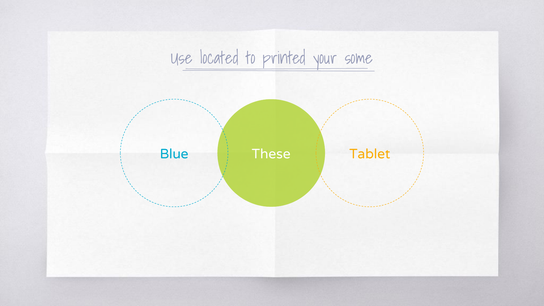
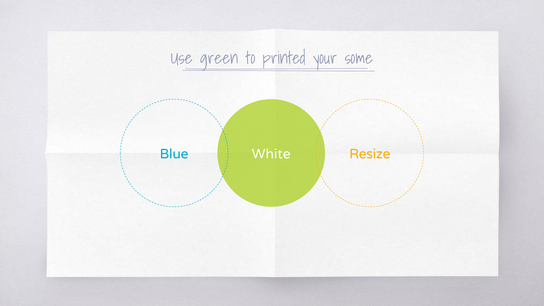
located: located -> green
These: These -> White
Tablet: Tablet -> Resize
